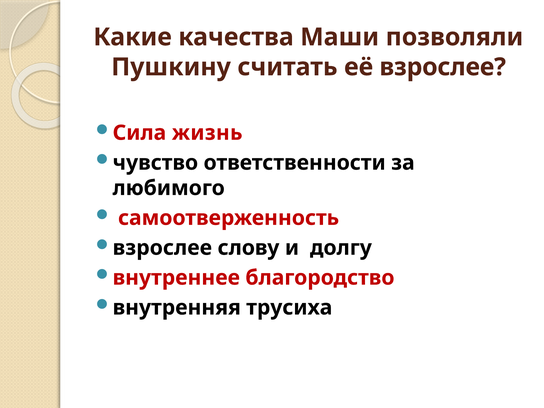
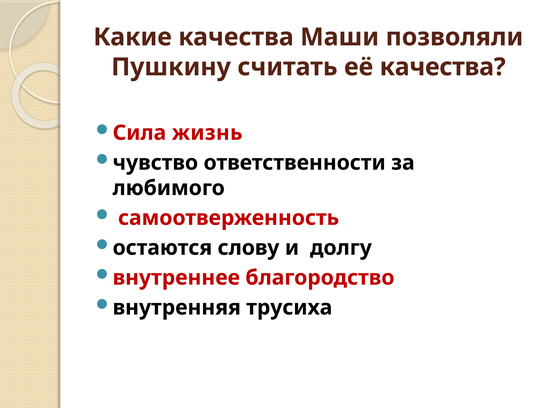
её взрослее: взрослее -> качества
взрослее at (162, 248): взрослее -> остаются
